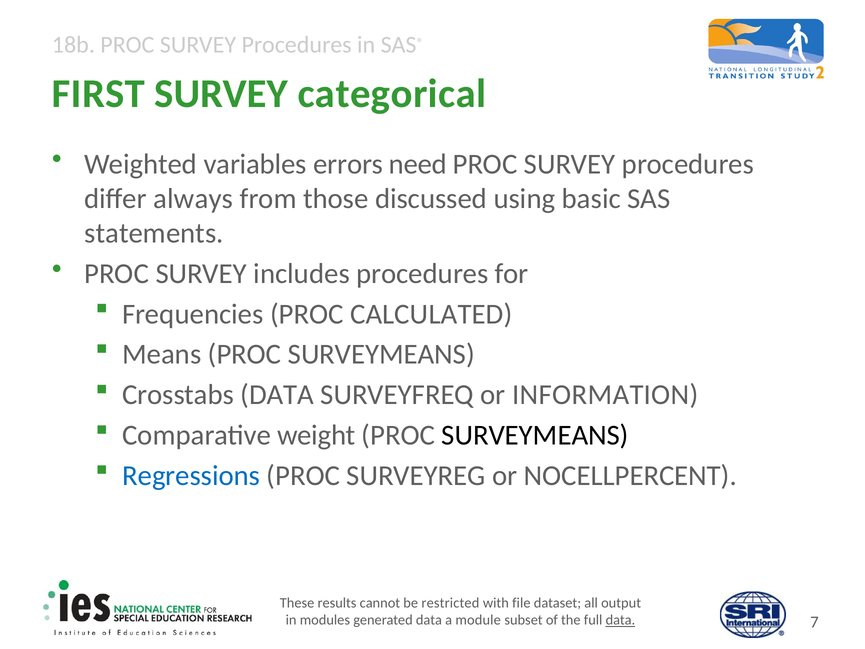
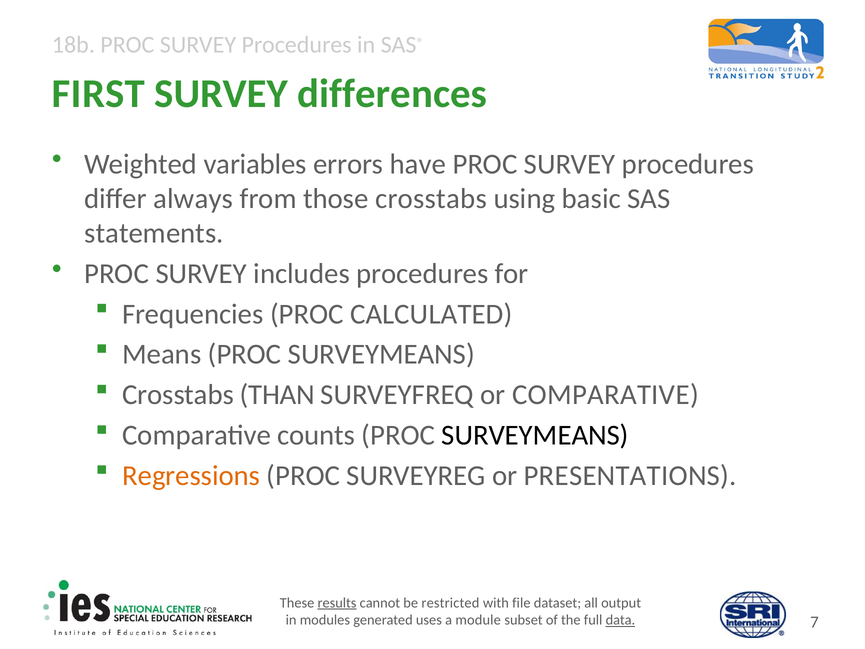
categorical: categorical -> differences
need: need -> have
those discussed: discussed -> crosstabs
Crosstabs DATA: DATA -> THAN
or INFORMATION: INFORMATION -> COMPARATIVE
weight: weight -> counts
Regressions colour: blue -> orange
NOCELLPERCENT: NOCELLPERCENT -> PRESENTATIONS
results underline: none -> present
generated data: data -> uses
